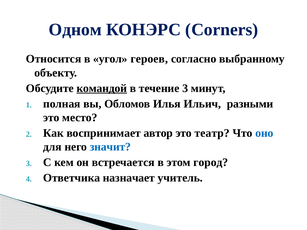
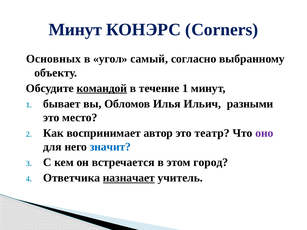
Одном at (75, 30): Одном -> Минут
Относится: Относится -> Основных
героев: героев -> самый
течение 3: 3 -> 1
полная: полная -> бывает
оно colour: blue -> purple
назначает underline: none -> present
